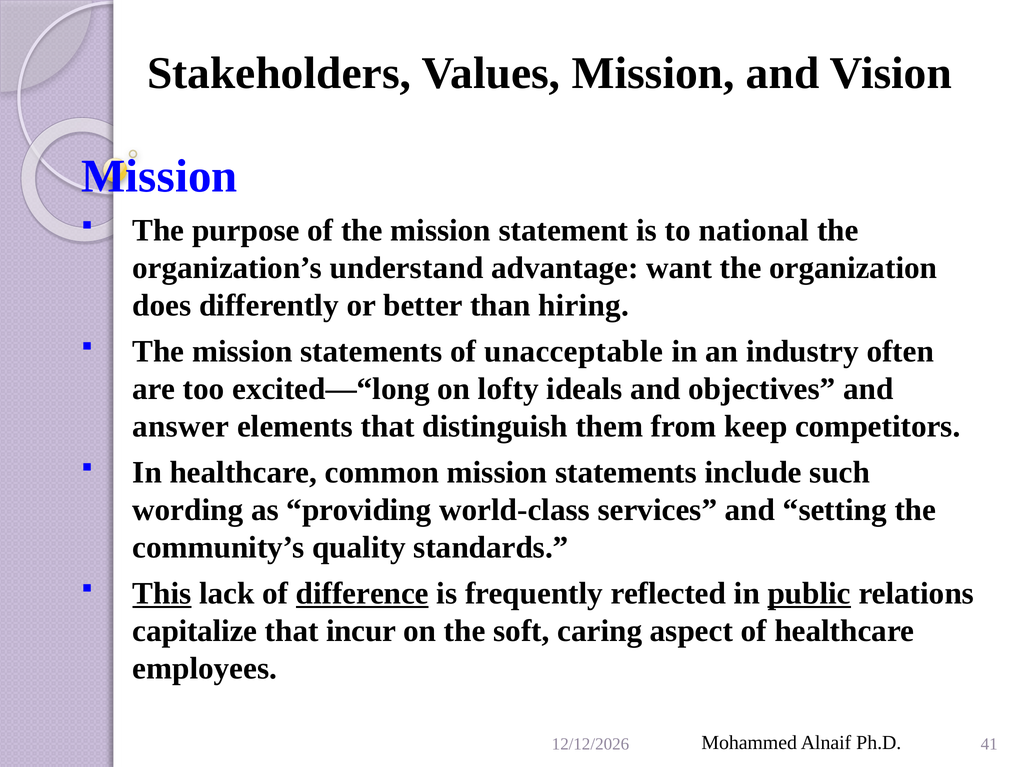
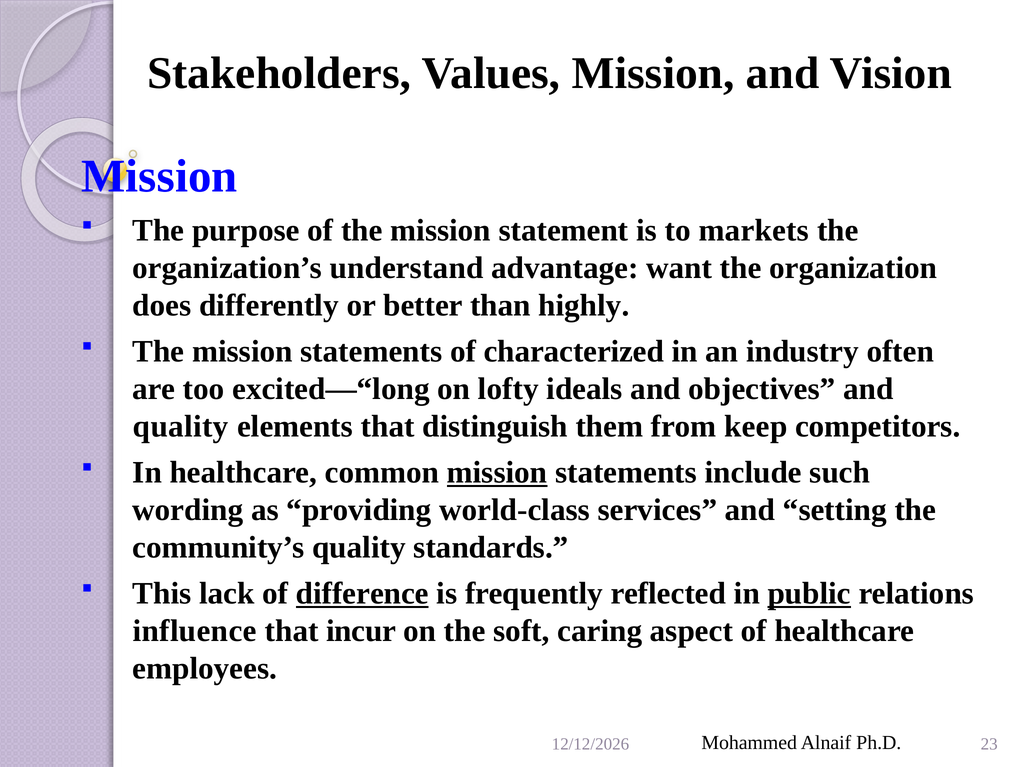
national: national -> markets
hiring: hiring -> highly
unacceptable: unacceptable -> characterized
answer at (181, 427): answer -> quality
mission at (497, 473) underline: none -> present
This underline: present -> none
capitalize: capitalize -> influence
41: 41 -> 23
